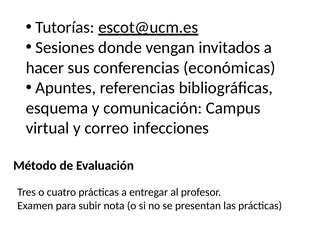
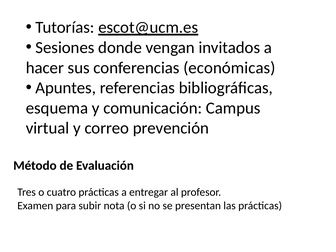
infecciones: infecciones -> prevención
